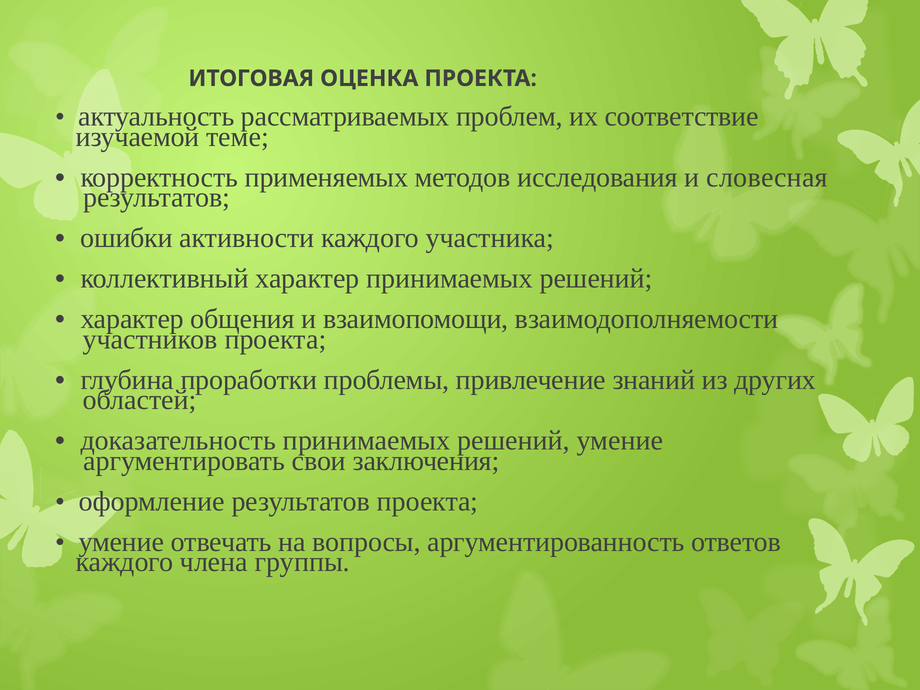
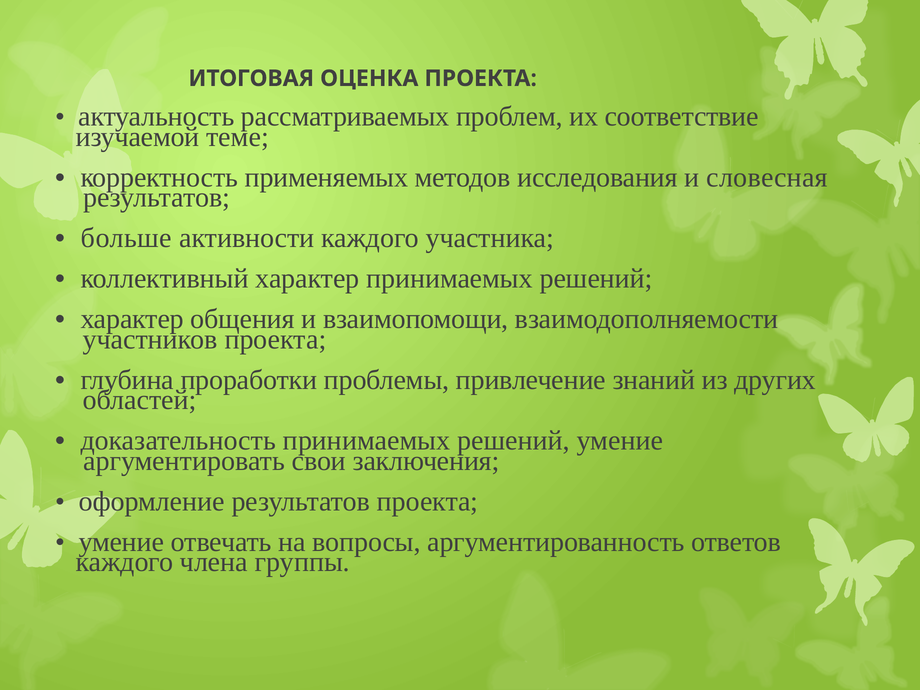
ошибки: ошибки -> больше
